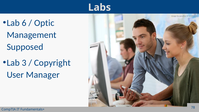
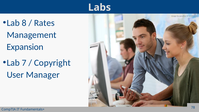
6: 6 -> 8
Optic: Optic -> Rates
Supposed: Supposed -> Expansion
3: 3 -> 7
